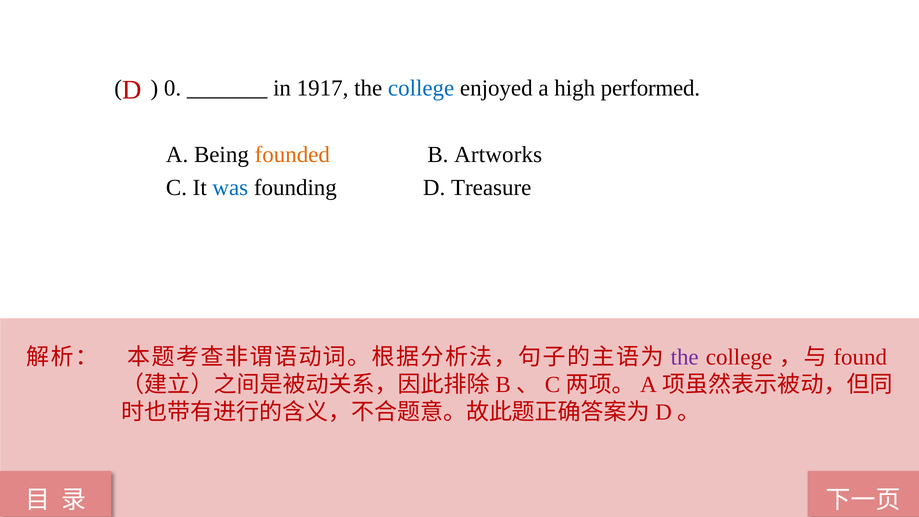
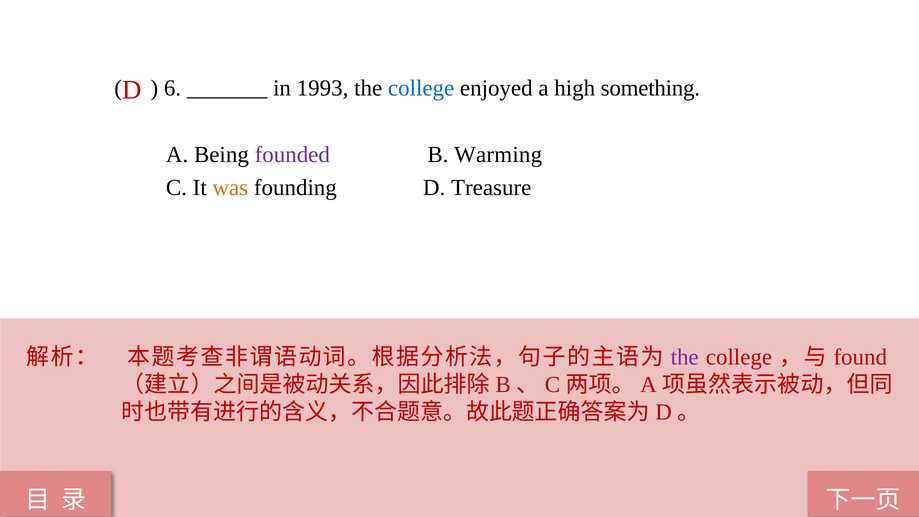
0: 0 -> 6
1917: 1917 -> 1993
performed: performed -> something
founded colour: orange -> purple
Artworks: Artworks -> Warming
was colour: blue -> orange
